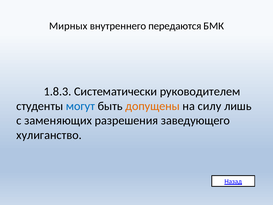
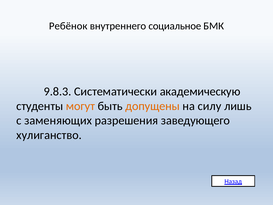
Мирных: Мирных -> Ребёнок
передаются: передаются -> социальное
1.8.3: 1.8.3 -> 9.8.3
руководителем: руководителем -> академическую
могут colour: blue -> orange
